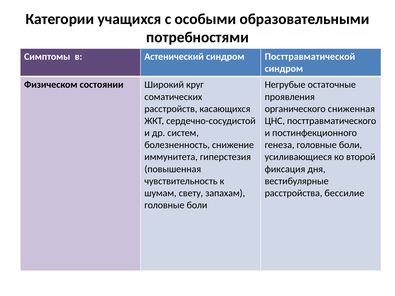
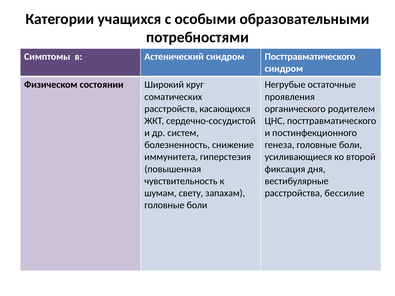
синдром Посттравматической: Посттравматической -> Посттравматического
сниженная: сниженная -> родителем
